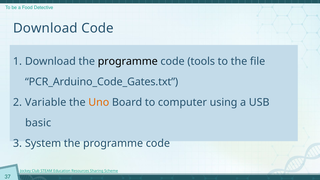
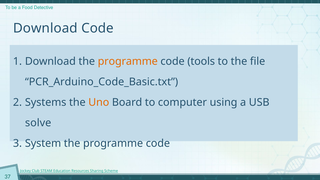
programme at (128, 61) colour: black -> orange
PCR_Arduino_Code_Gates.txt: PCR_Arduino_Code_Gates.txt -> PCR_Arduino_Code_Basic.txt
Variable: Variable -> Systems
basic: basic -> solve
